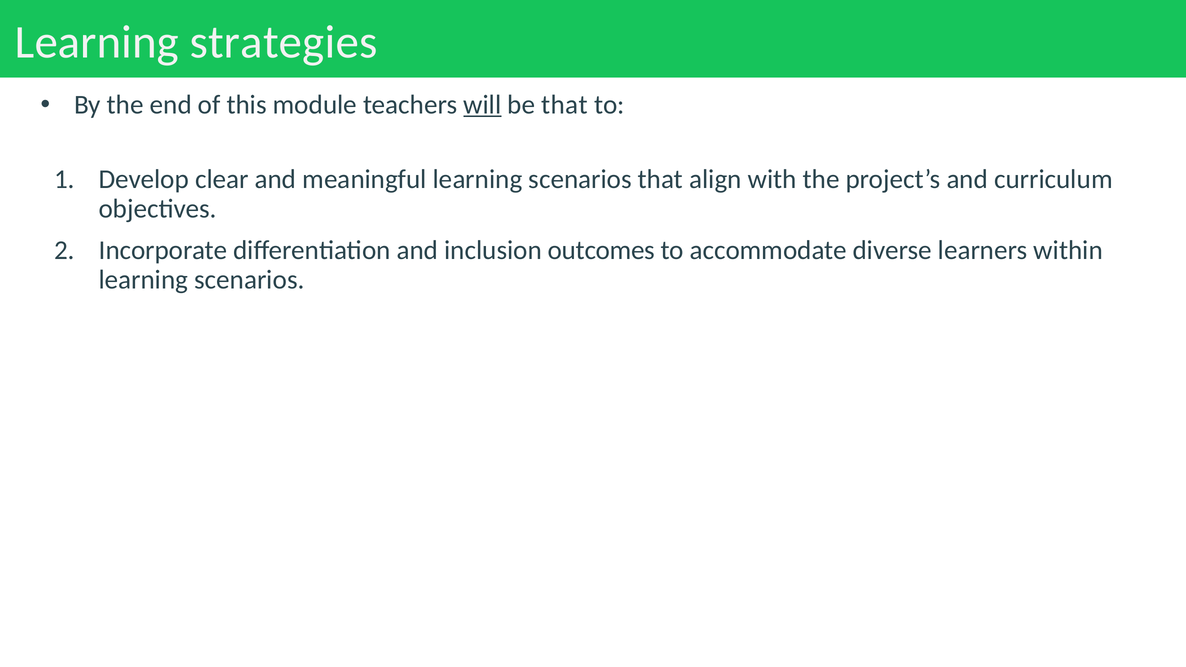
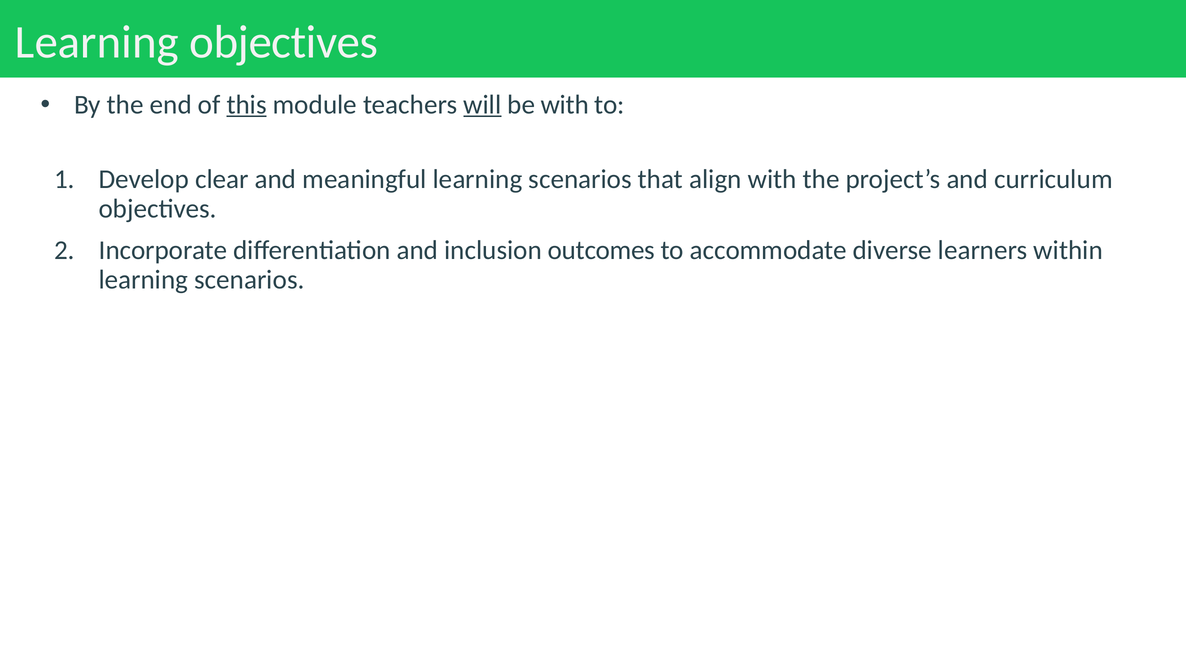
Learning strategies: strategies -> objectives
this underline: none -> present
be that: that -> with
